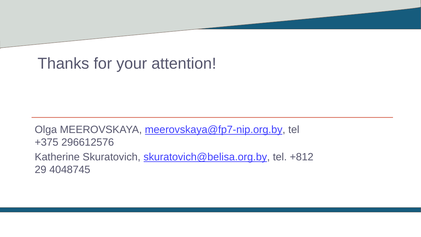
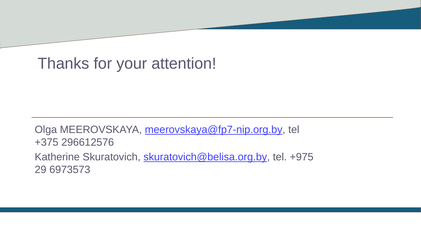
+812: +812 -> +975
4048745: 4048745 -> 6973573
